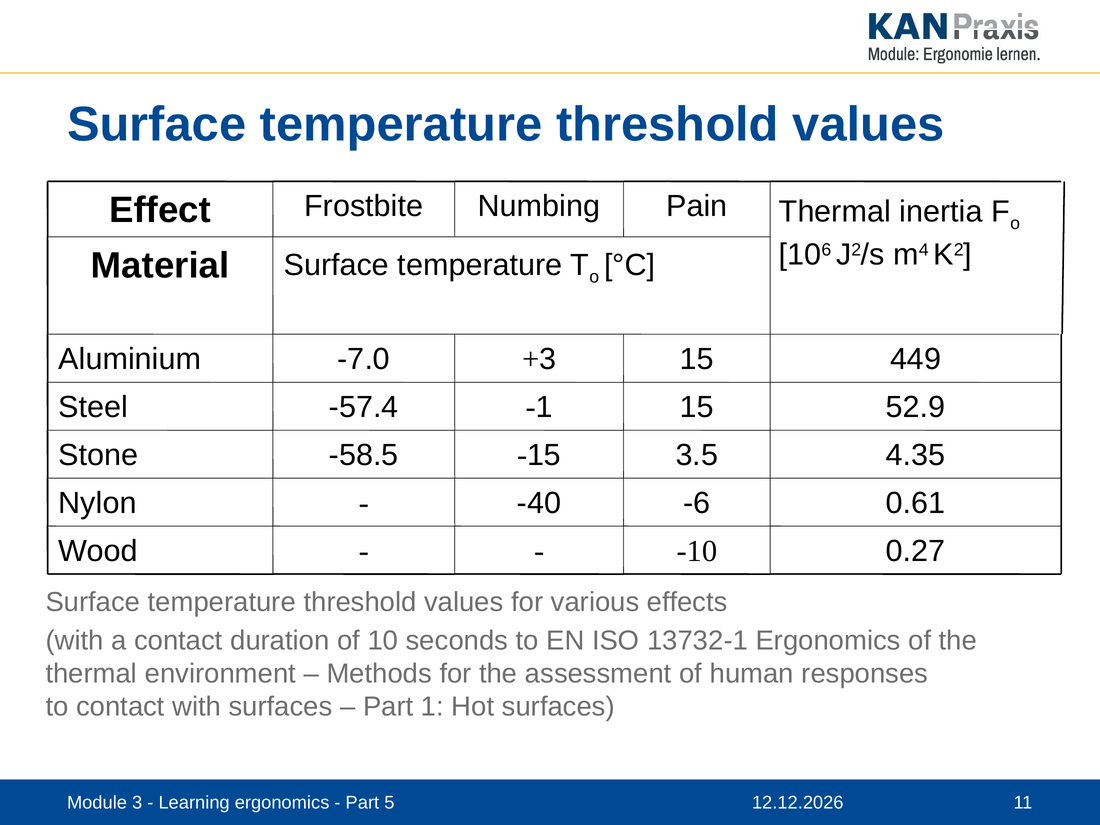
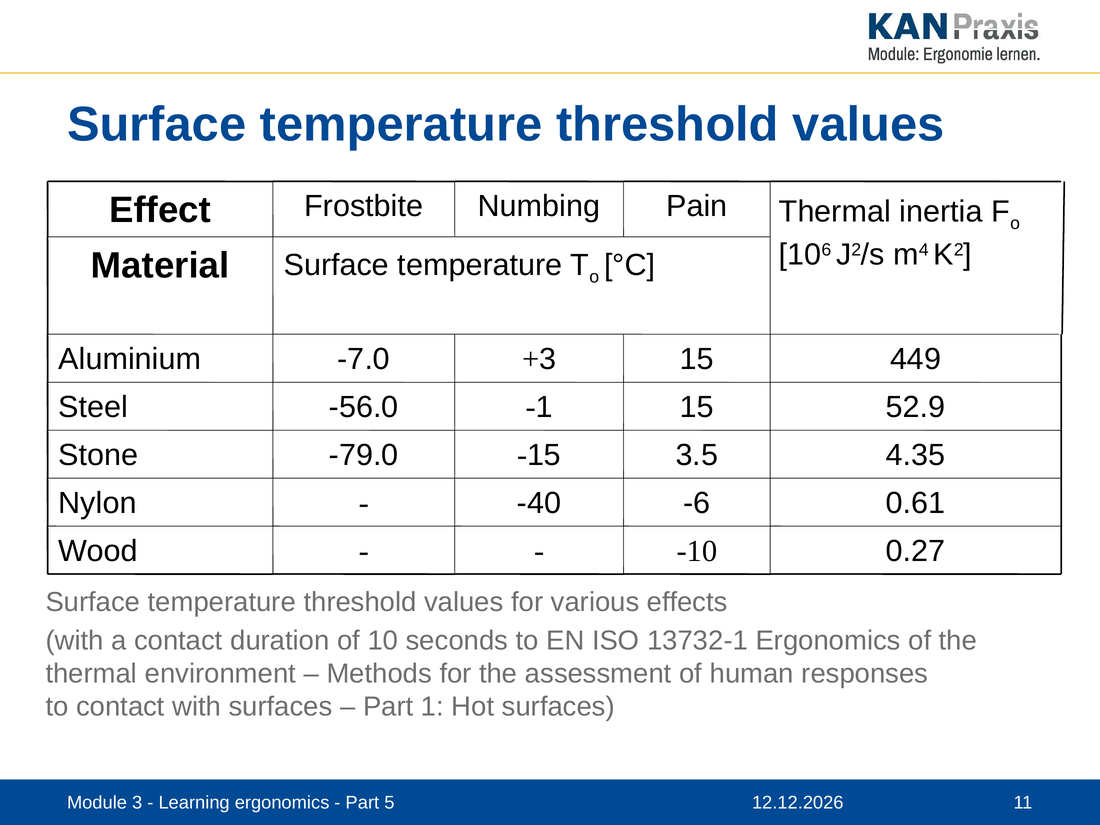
-57.4: -57.4 -> -56.0
-58.5: -58.5 -> -79.0
